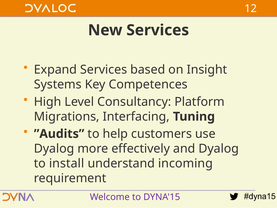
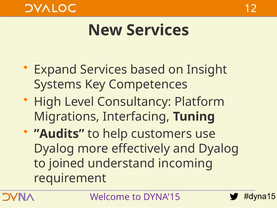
install: install -> joined
